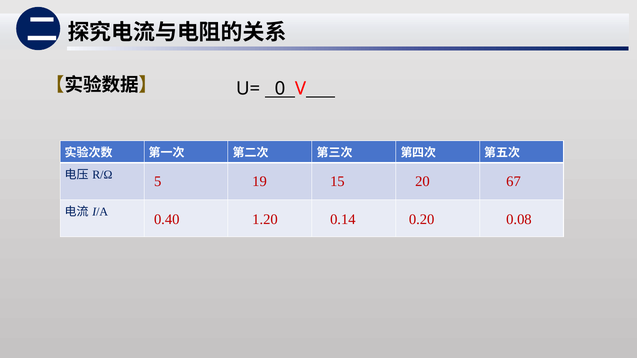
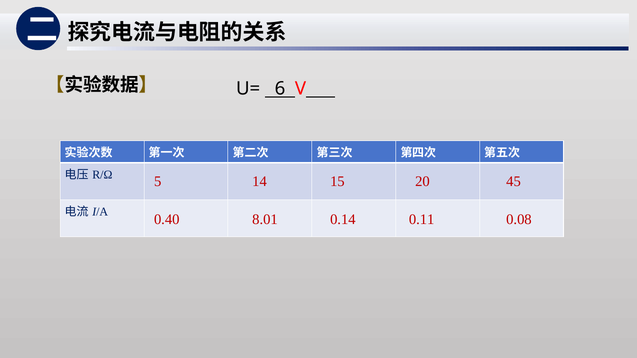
0: 0 -> 6
19: 19 -> 14
67: 67 -> 45
1.20: 1.20 -> 8.01
0.20: 0.20 -> 0.11
